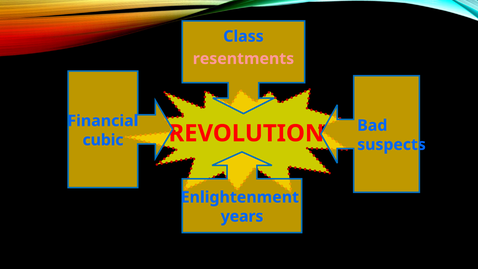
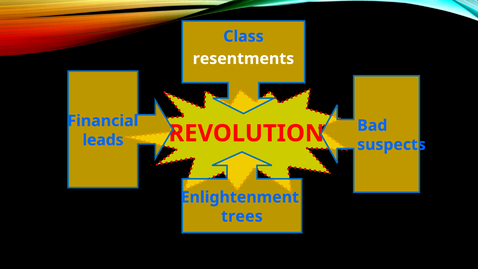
resentments colour: pink -> white
cubic: cubic -> leads
years: years -> trees
